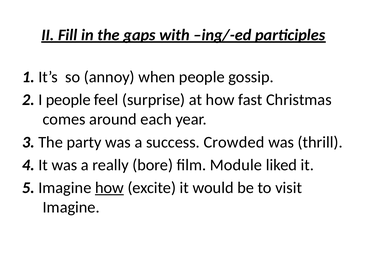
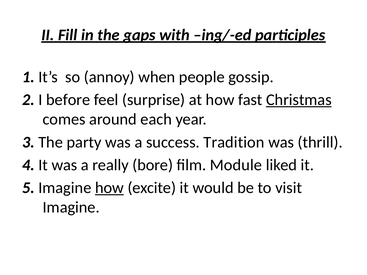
I people: people -> before
Christmas underline: none -> present
Crowded: Crowded -> Tradition
